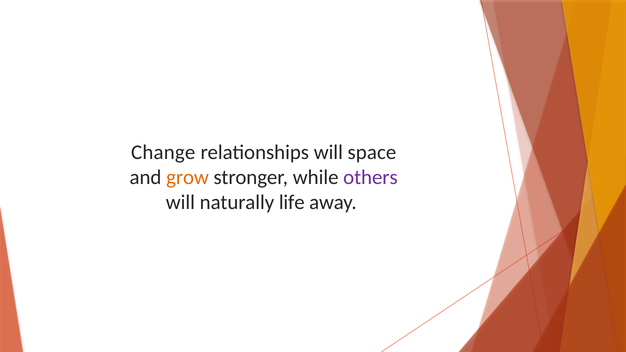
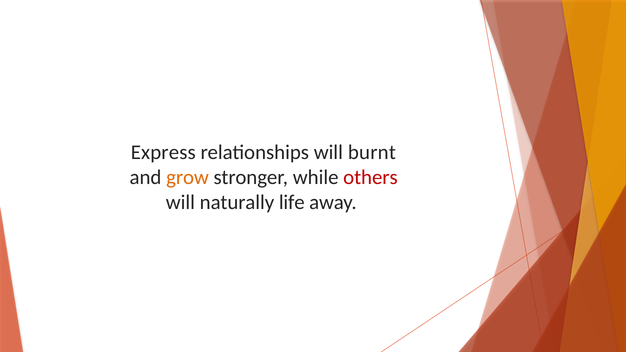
Change: Change -> Express
space: space -> burnt
others colour: purple -> red
